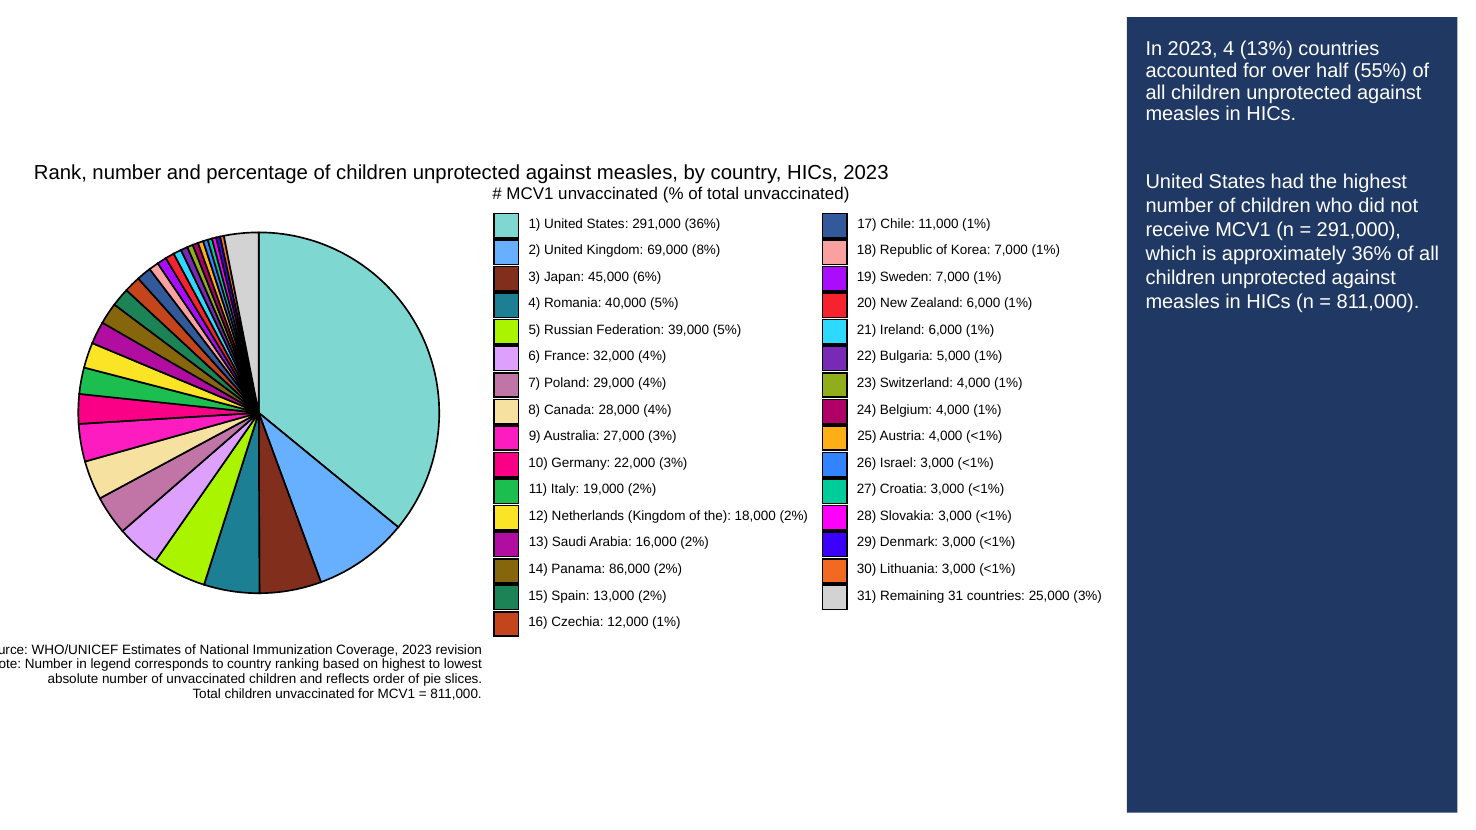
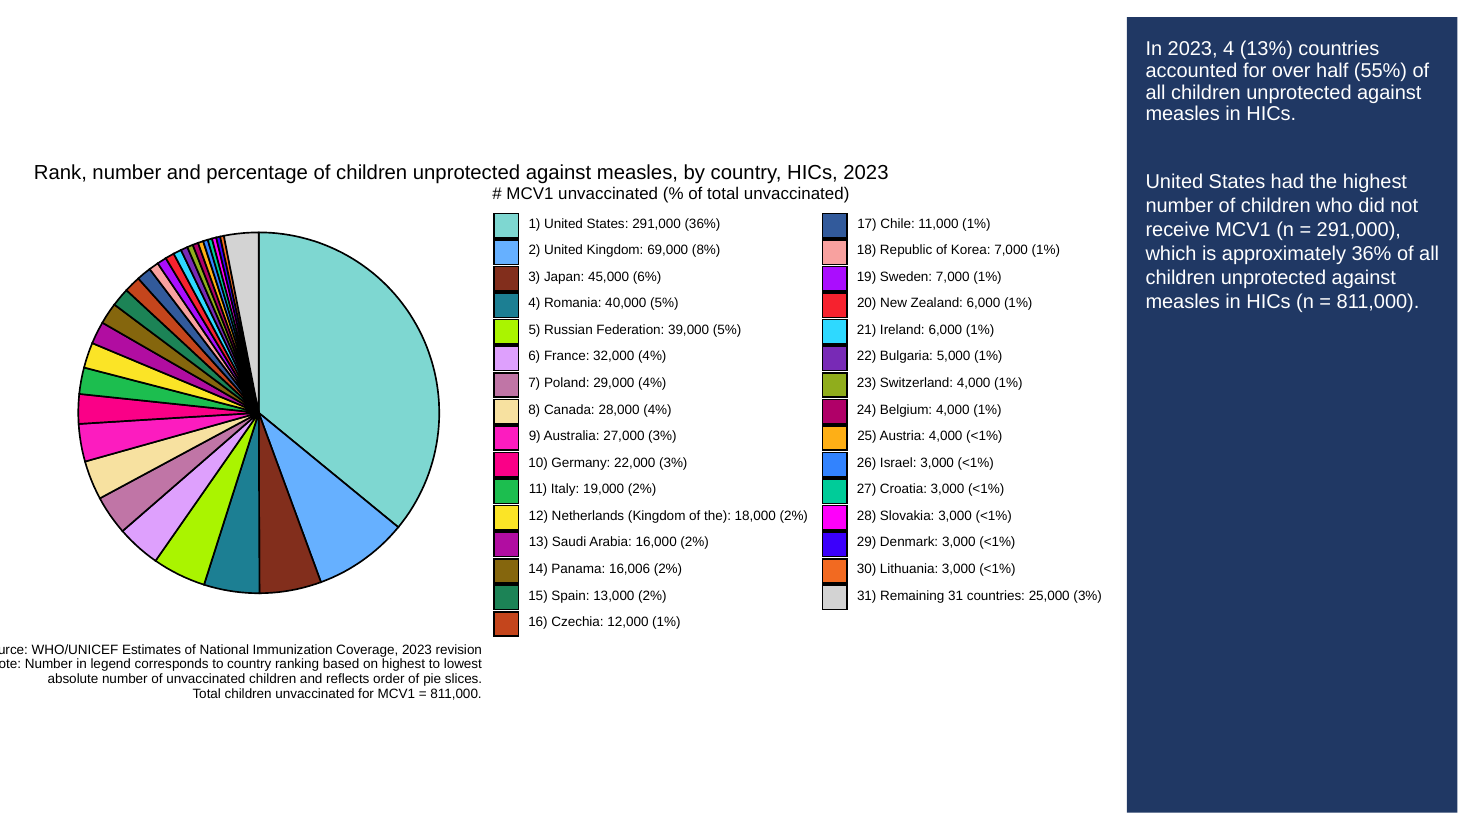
86,000: 86,000 -> 16,006
